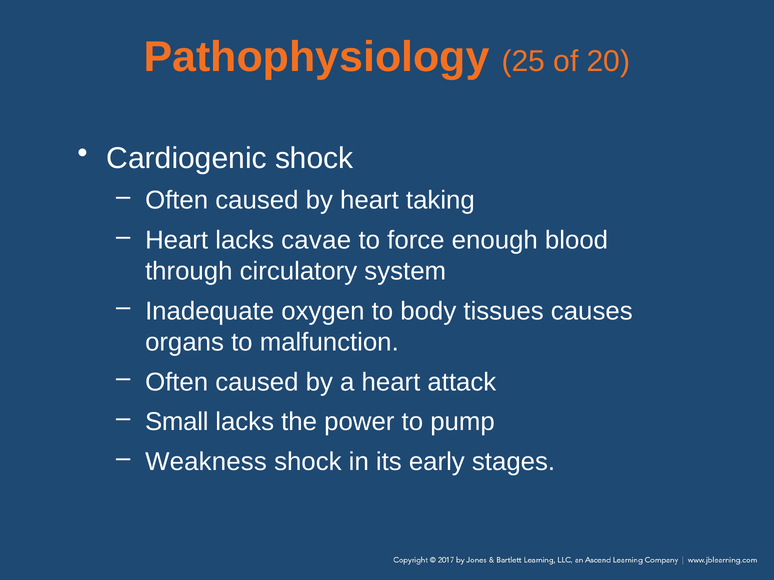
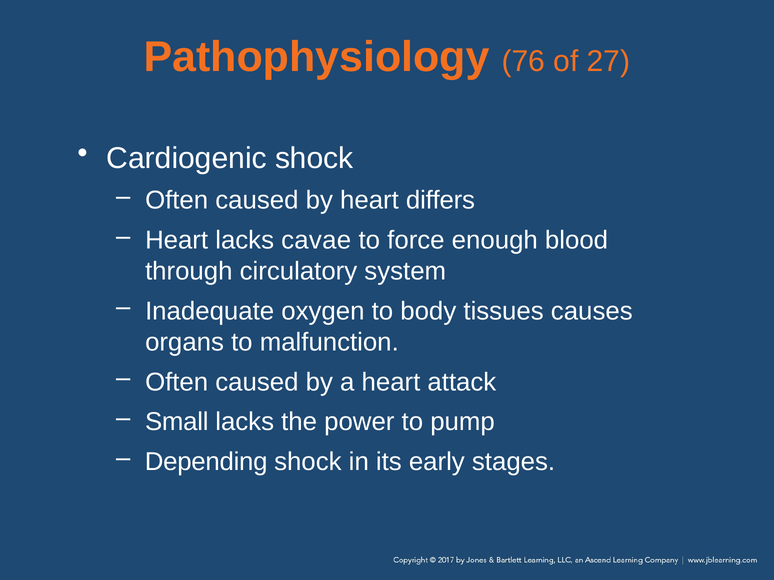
25: 25 -> 76
20: 20 -> 27
taking: taking -> differs
Weakness: Weakness -> Depending
